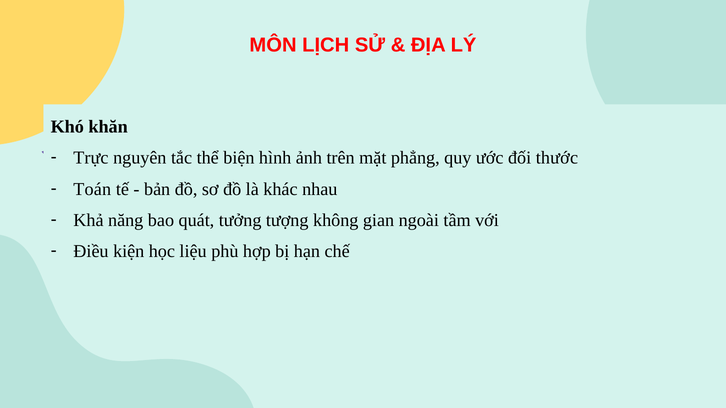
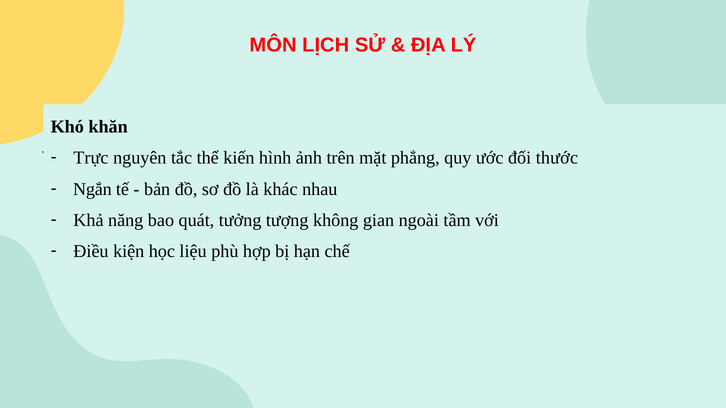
biện: biện -> kiến
Toán: Toán -> Ngắn
